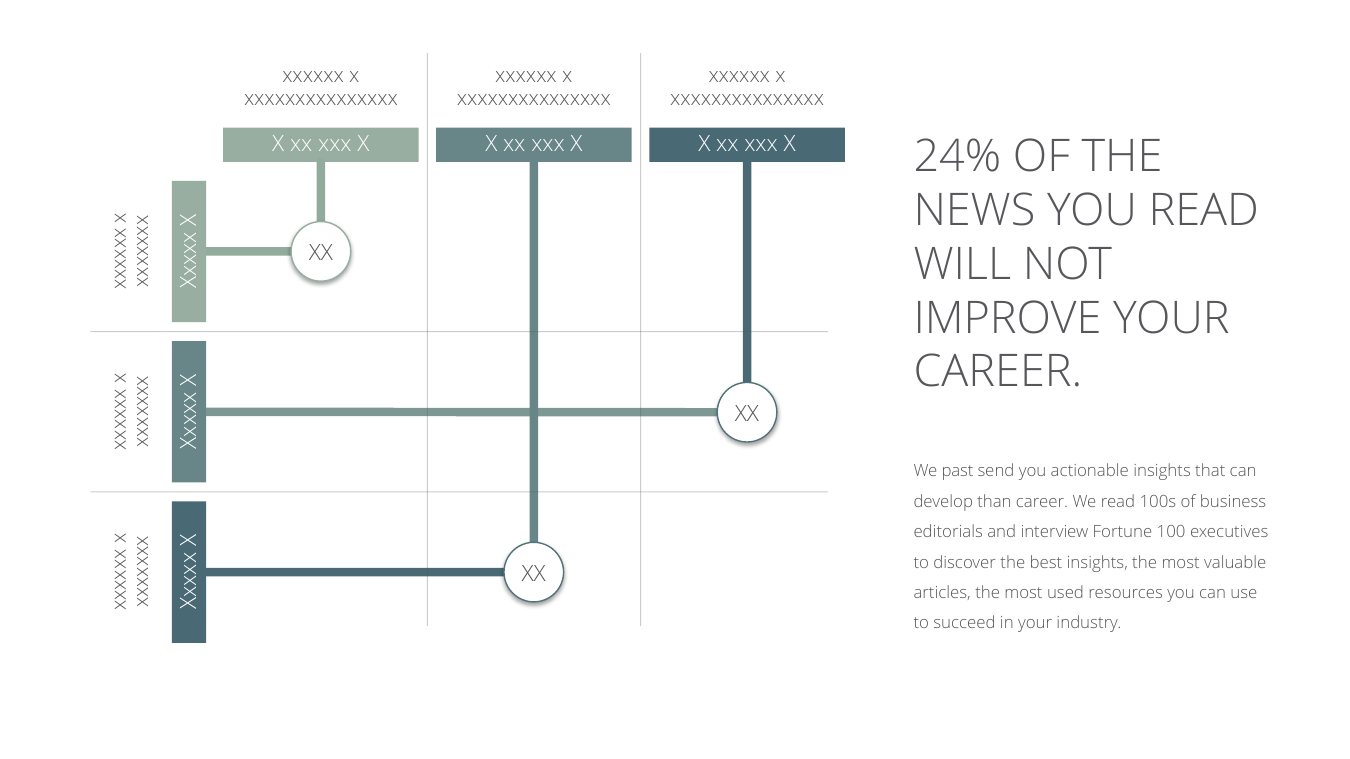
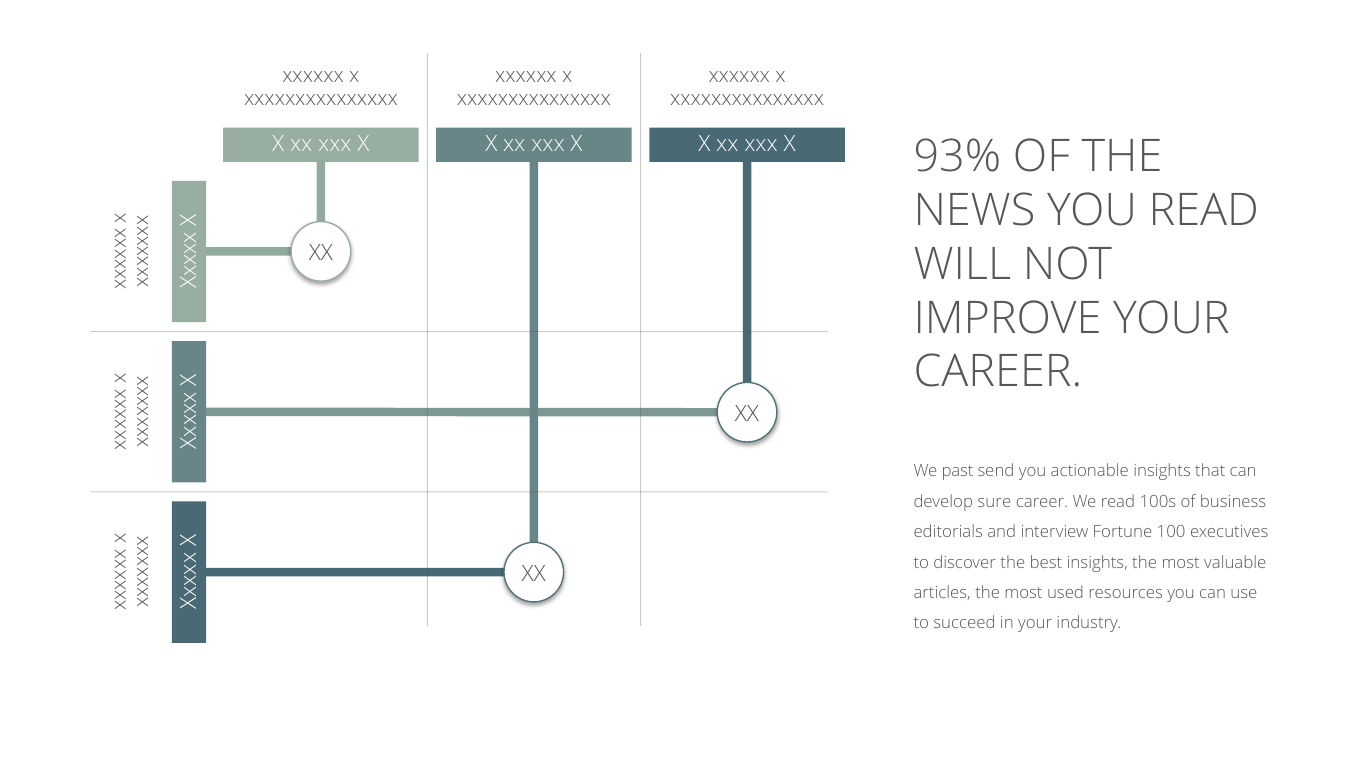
24%: 24% -> 93%
than: than -> sure
